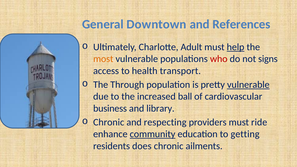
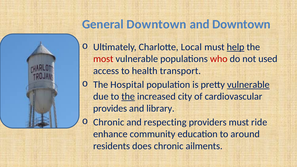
and References: References -> Downtown
Adult: Adult -> Local
most colour: orange -> red
signs: signs -> used
Through: Through -> Hospital
the at (128, 97) underline: none -> present
ball: ball -> city
business: business -> provides
community underline: present -> none
getting: getting -> around
